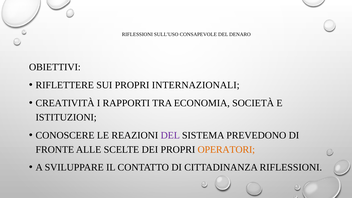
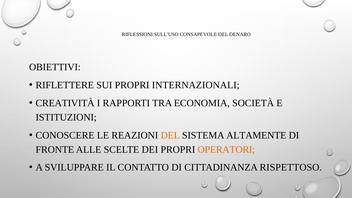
DEL at (170, 135) colour: purple -> orange
PREVEDONO: PREVEDONO -> ALTAMENTE
CITTADINANZA RIFLESSIONI: RIFLESSIONI -> RISPETTOSO
